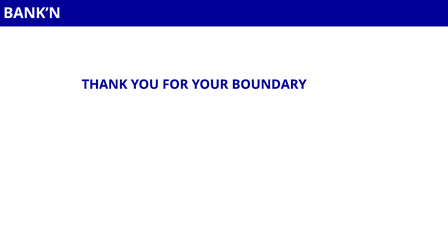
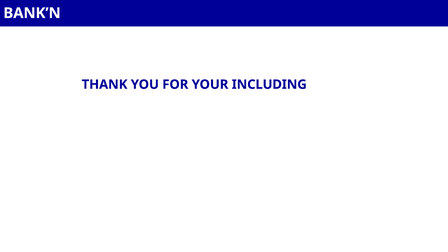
BOUNDARY: BOUNDARY -> INCLUDING
